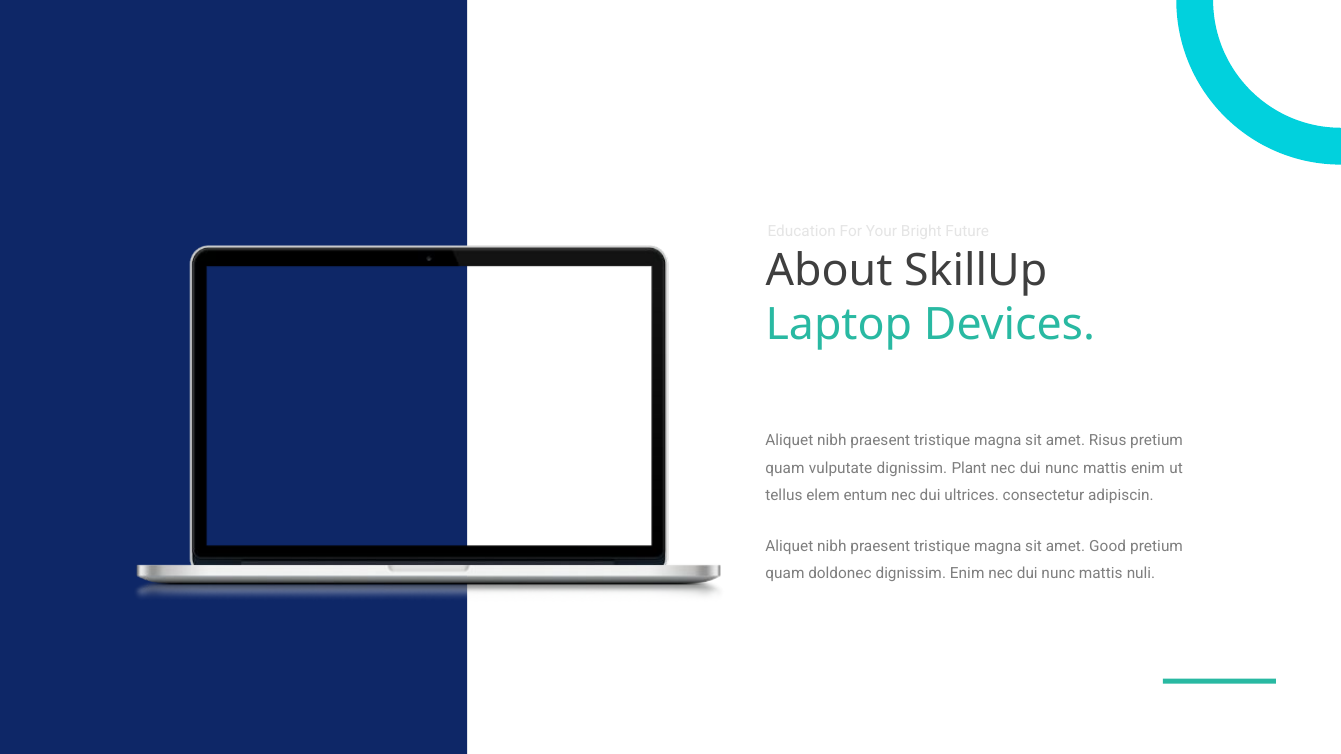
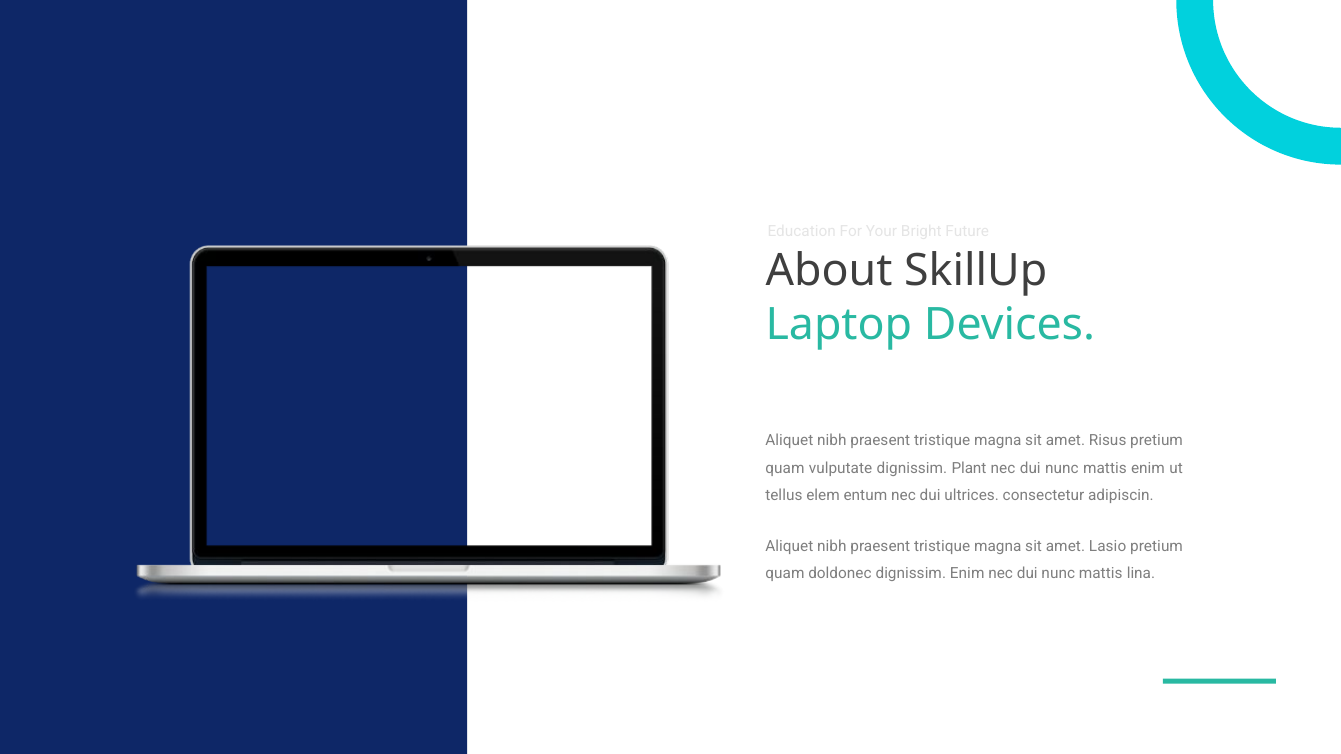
Good: Good -> Lasio
nuli: nuli -> lina
